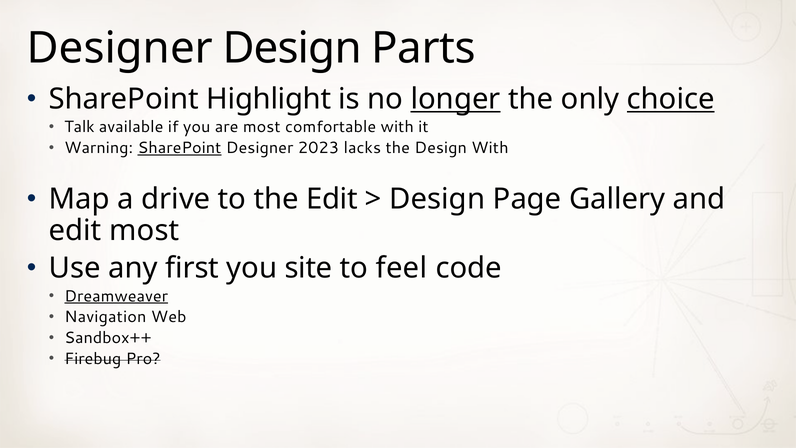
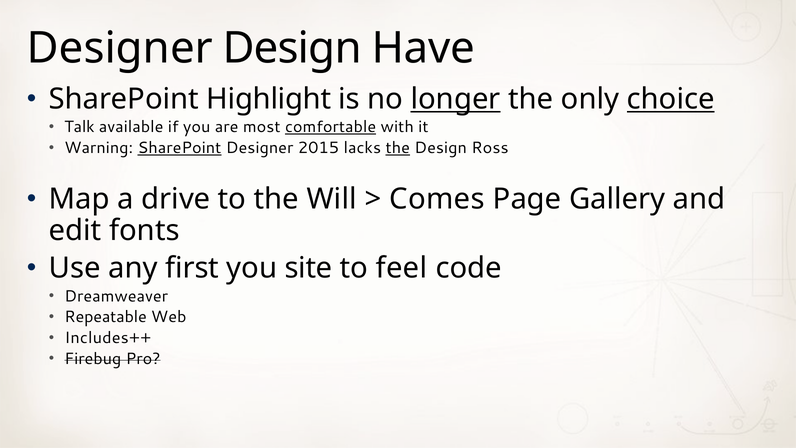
Parts: Parts -> Have
comfortable underline: none -> present
2023: 2023 -> 2015
the at (398, 148) underline: none -> present
Design With: With -> Ross
the Edit: Edit -> Will
Design at (437, 199): Design -> Comes
edit most: most -> fonts
Dreamweaver underline: present -> none
Navigation: Navigation -> Repeatable
Sandbox++: Sandbox++ -> Includes++
